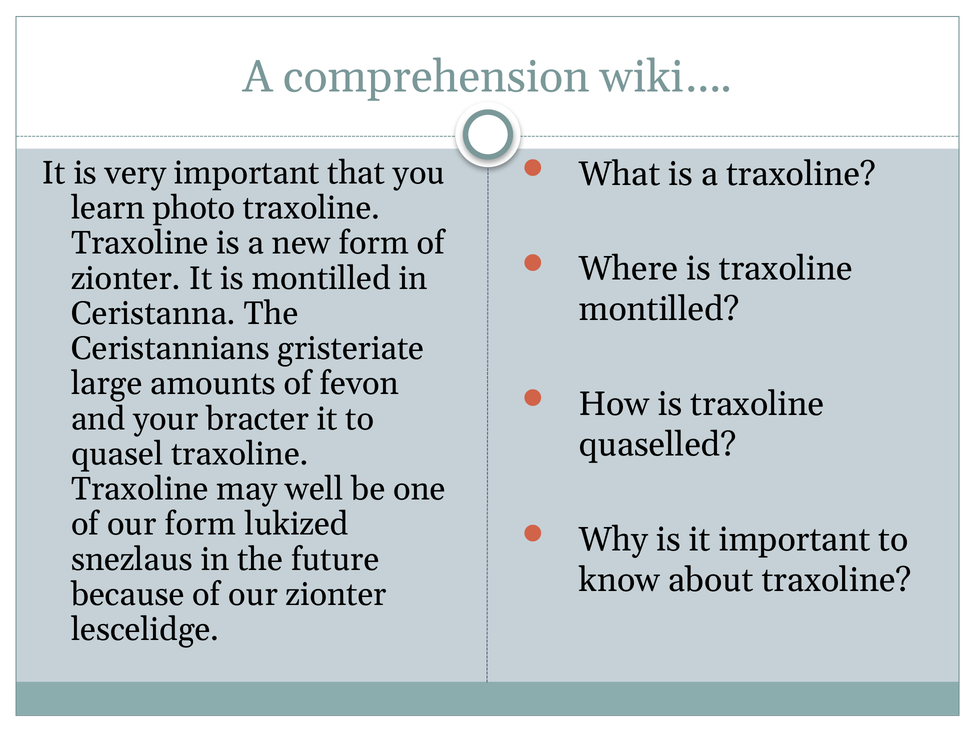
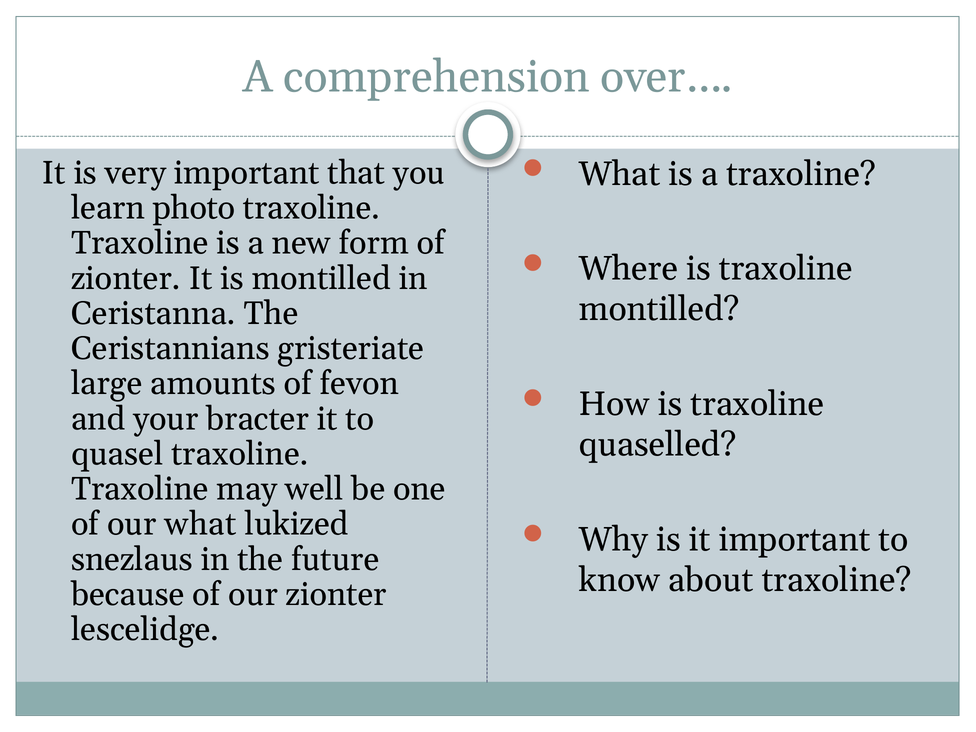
wiki…: wiki… -> over…
our form: form -> what
